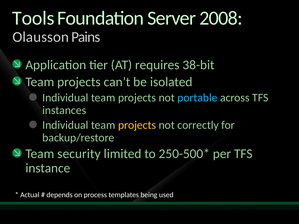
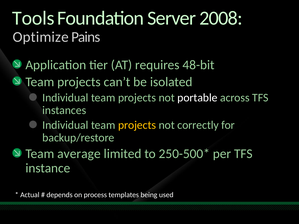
Olausson: Olausson -> Optimize
38-bit: 38-bit -> 48-bit
portable colour: light blue -> white
security: security -> average
